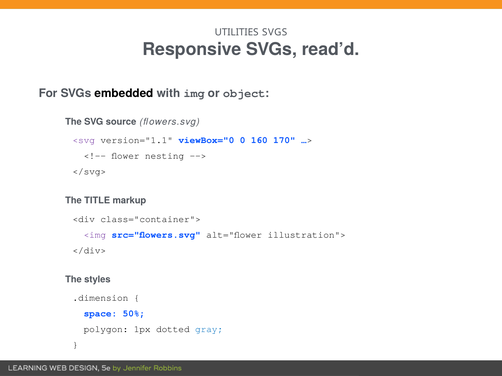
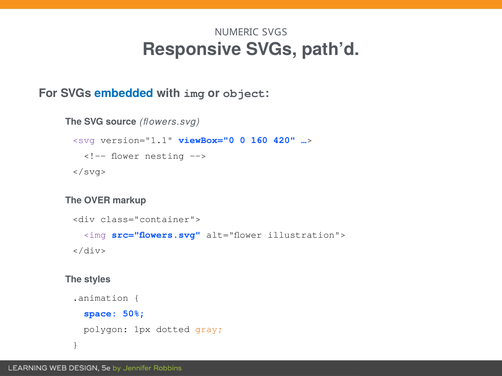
UTILITIES: UTILITIES -> NUMERIC
read’d: read’d -> path’d
embedded colour: black -> blue
170: 170 -> 420
TITLE: TITLE -> OVER
.dimension: .dimension -> .animation
gray colour: blue -> orange
